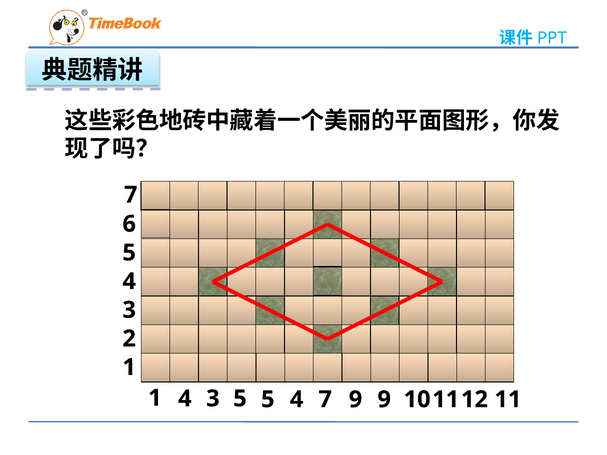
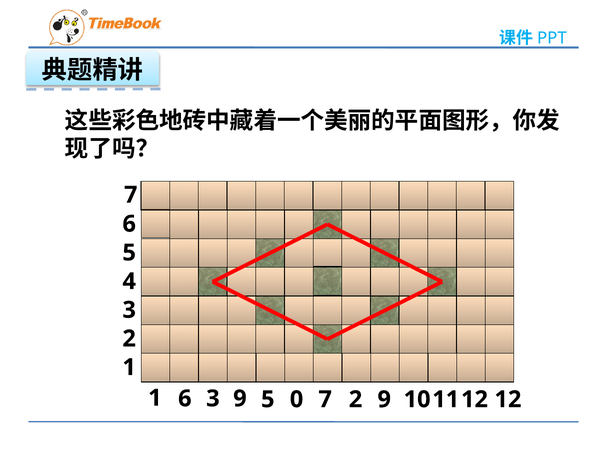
1 4: 4 -> 6
3 5: 5 -> 9
5 4: 4 -> 0
7 9: 9 -> 2
11: 11 -> 12
